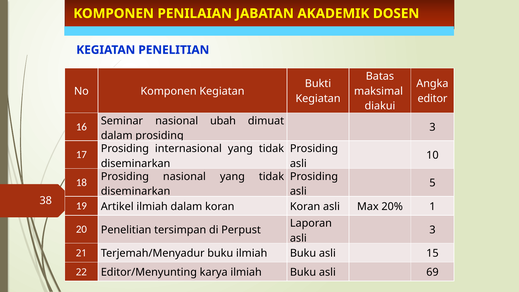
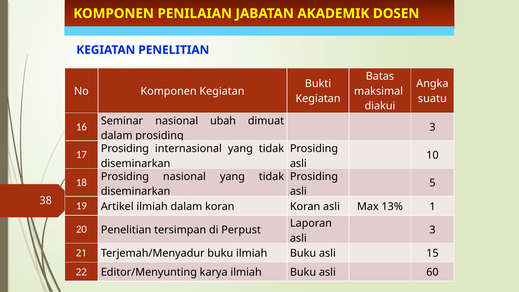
editor: editor -> suatu
20%: 20% -> 13%
69: 69 -> 60
